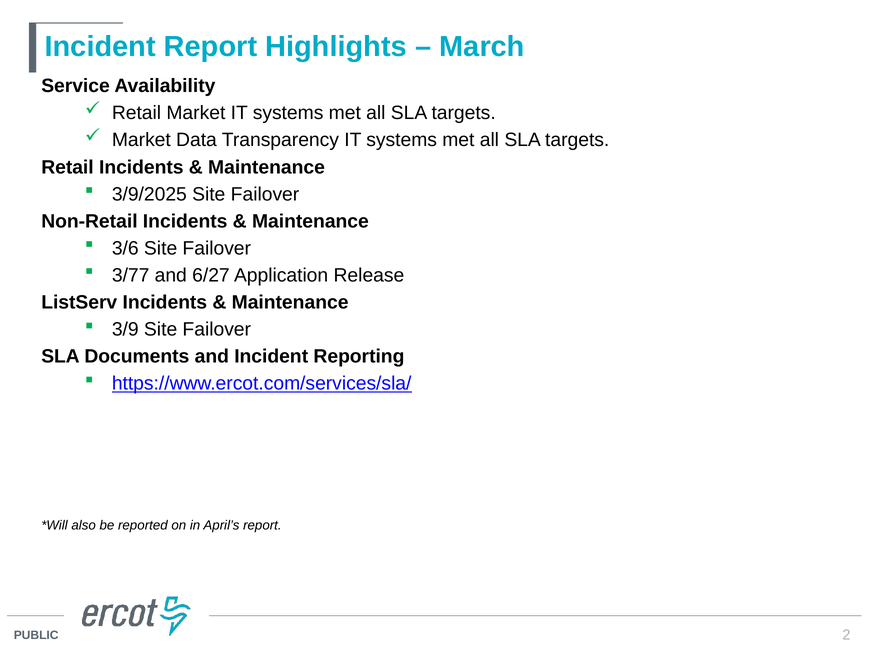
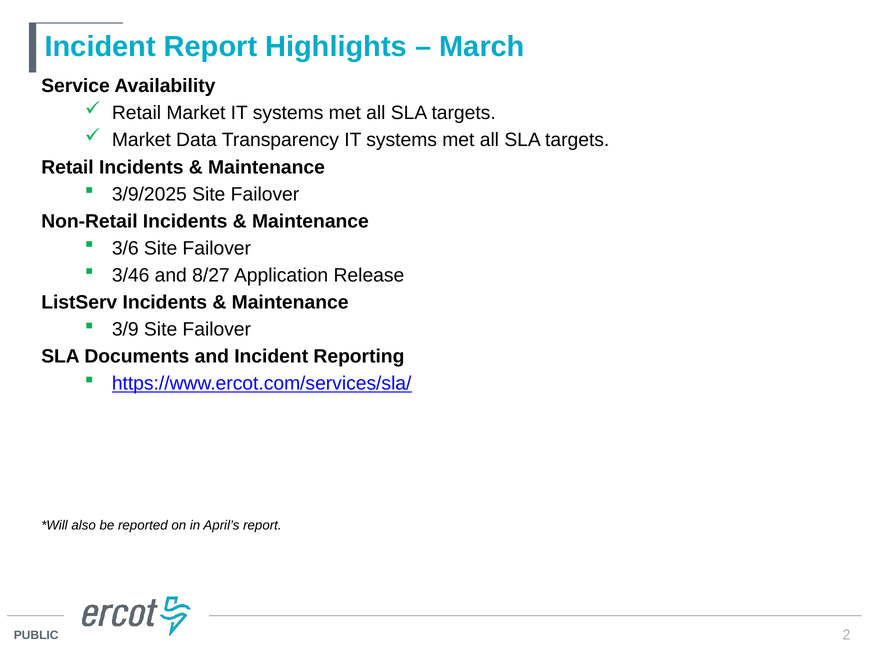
3/77: 3/77 -> 3/46
6/27: 6/27 -> 8/27
